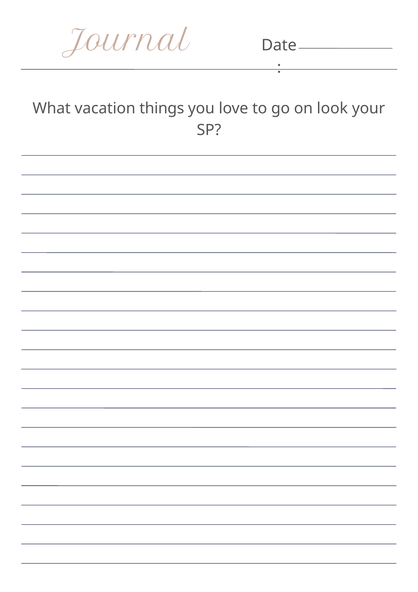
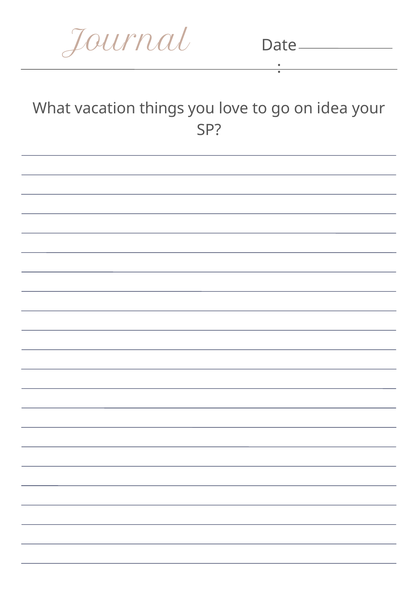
look: look -> idea
